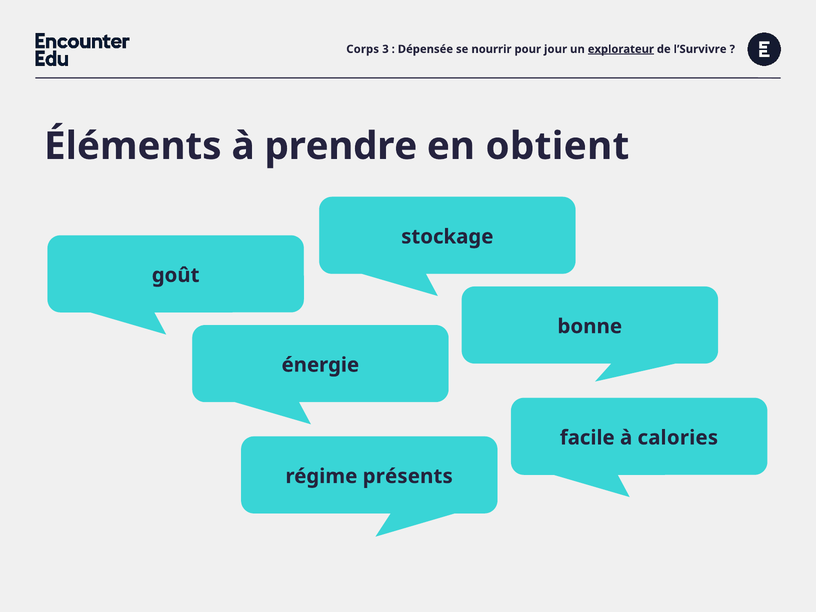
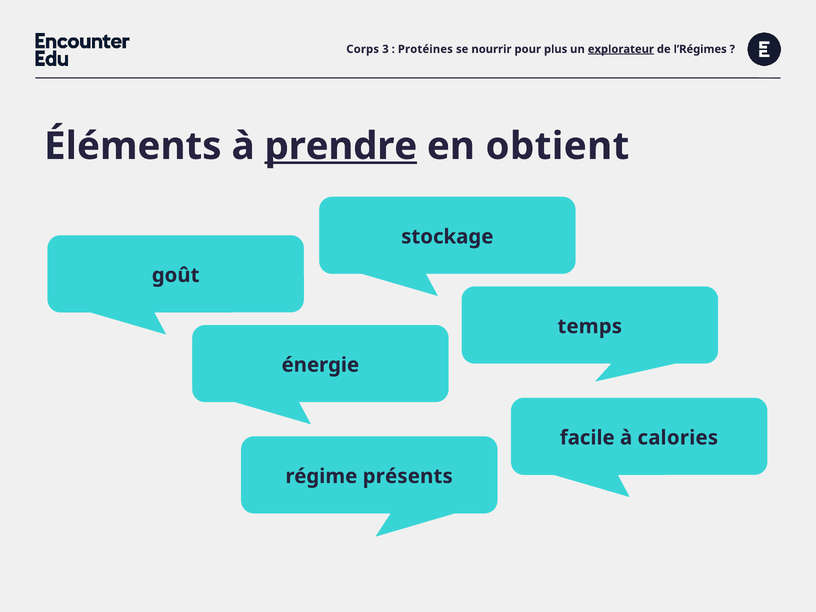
Dépensée: Dépensée -> Protéines
jour: jour -> plus
l’Survivre: l’Survivre -> l’Régimes
prendre underline: none -> present
bonne: bonne -> temps
